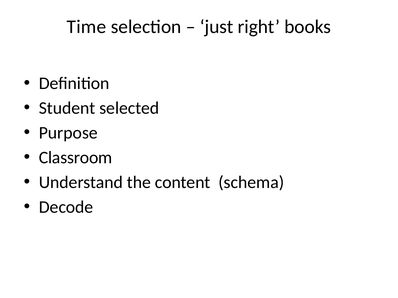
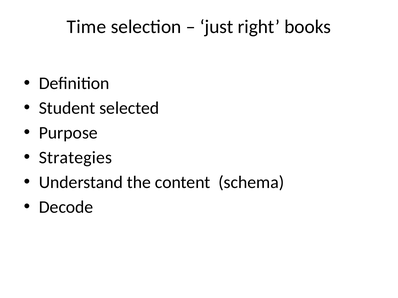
Classroom: Classroom -> Strategies
